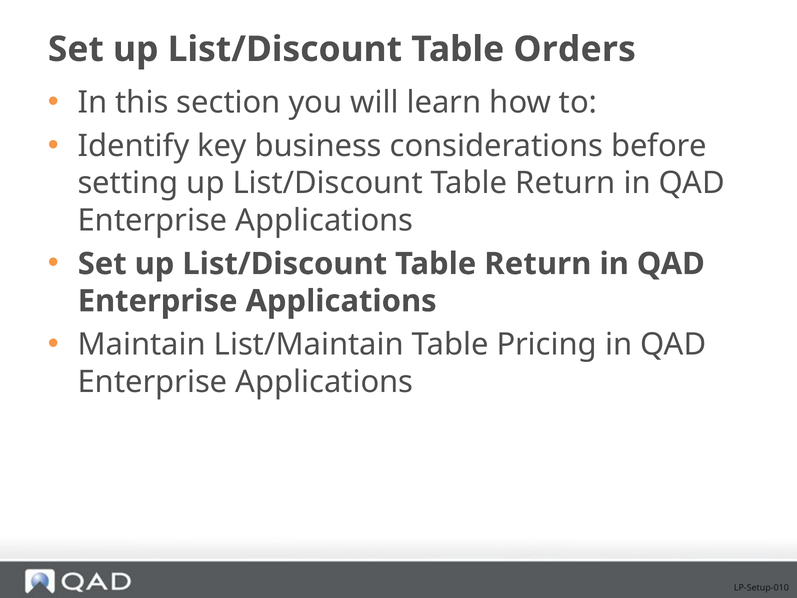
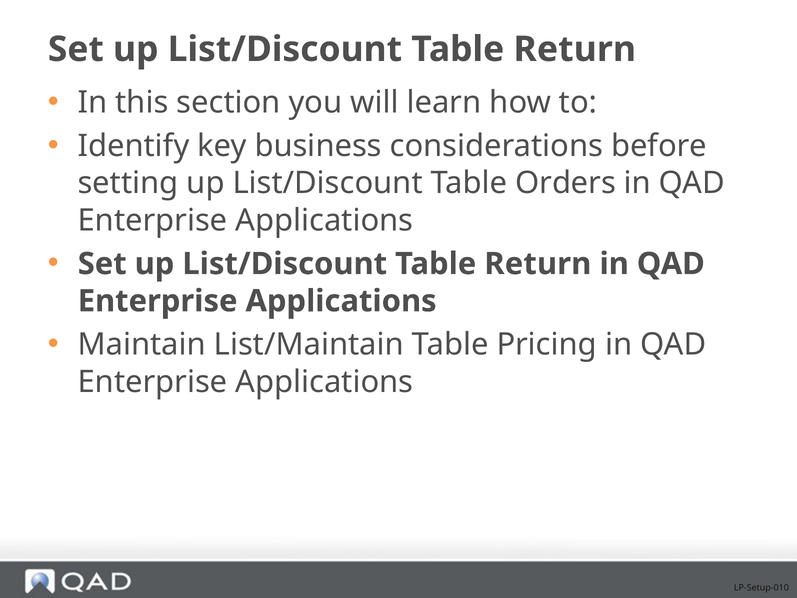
Orders at (575, 49): Orders -> Return
Return at (565, 183): Return -> Orders
